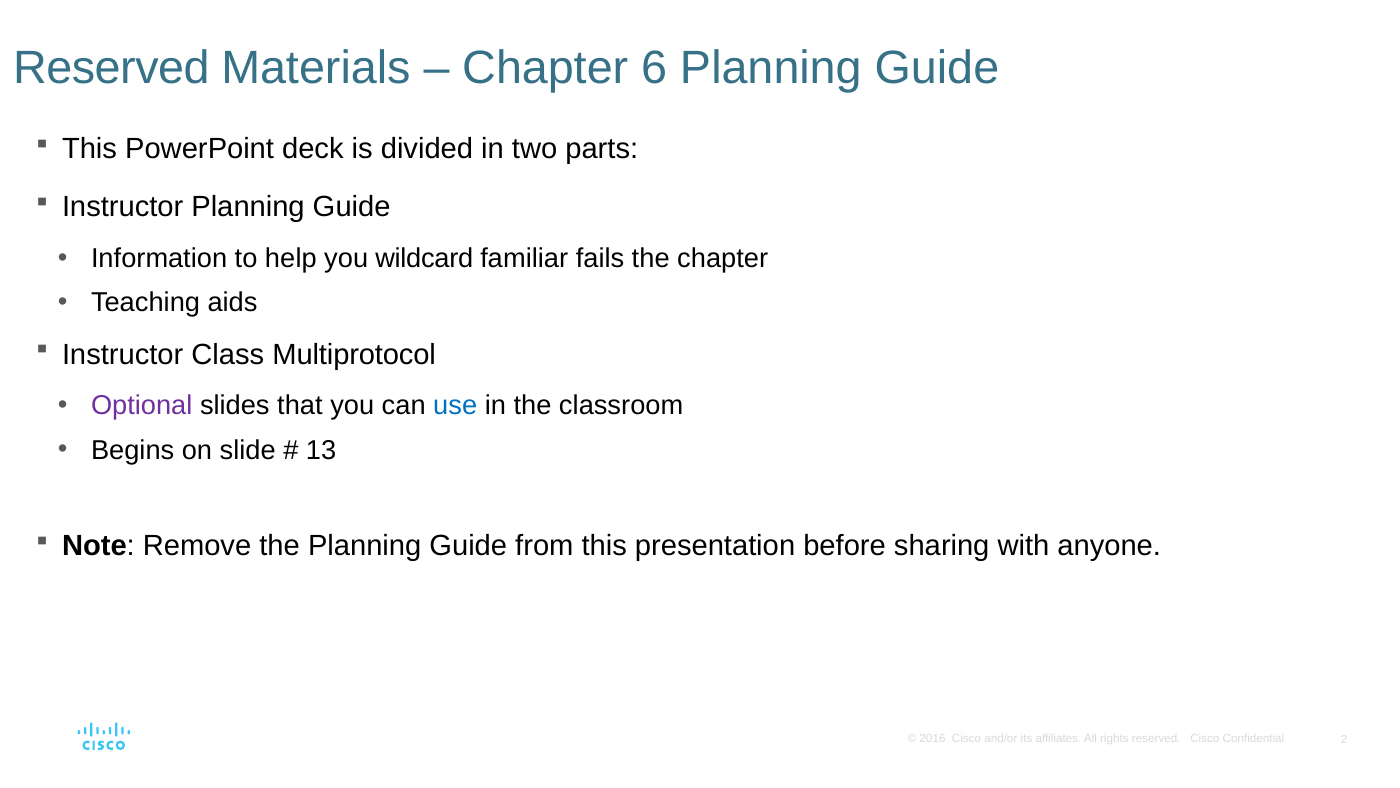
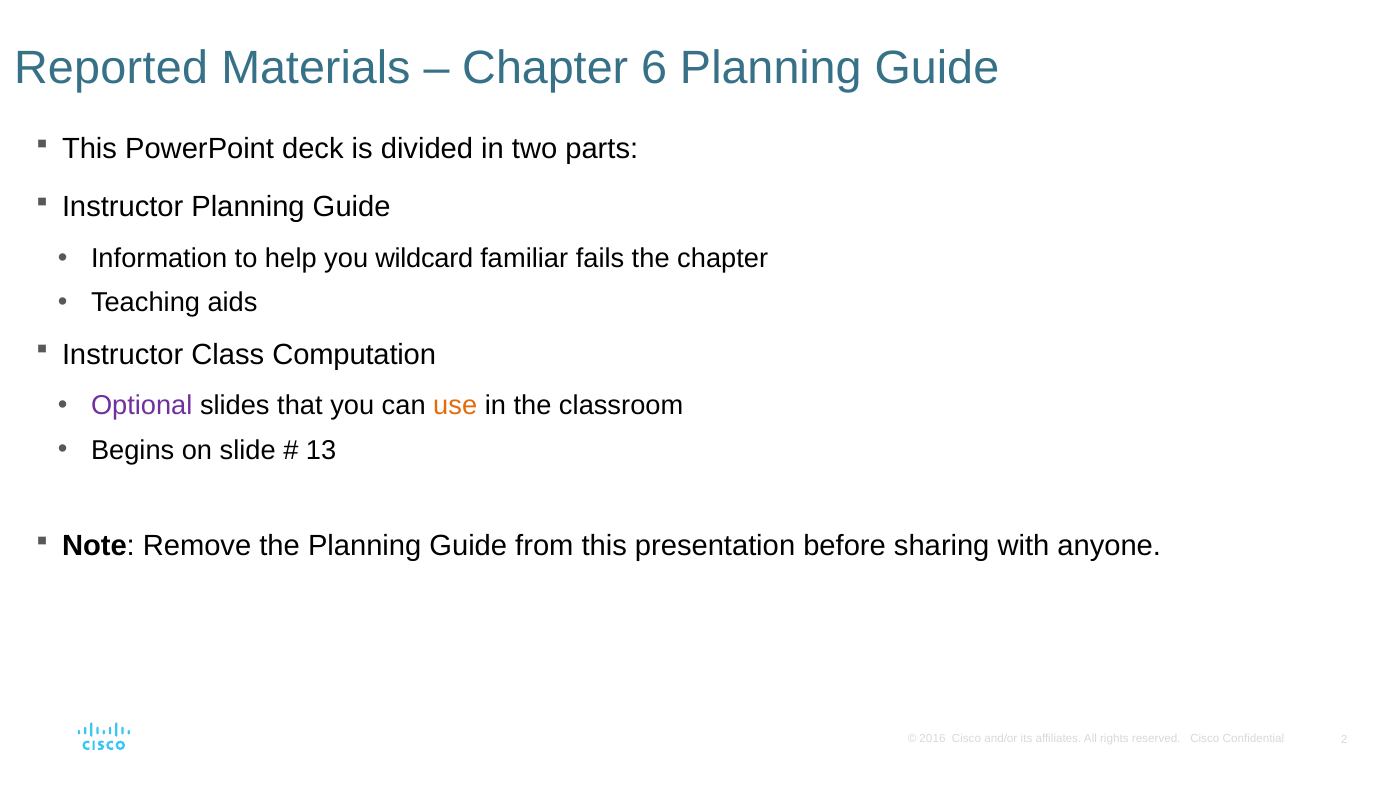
Reserved at (111, 68): Reserved -> Reported
Multiprotocol: Multiprotocol -> Computation
use colour: blue -> orange
